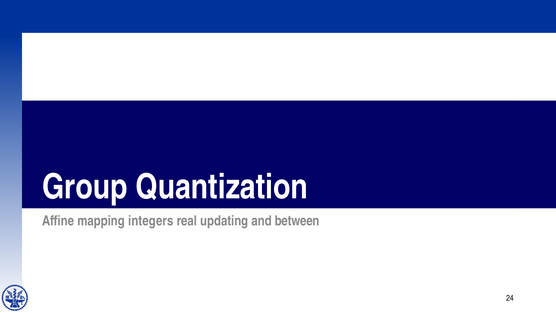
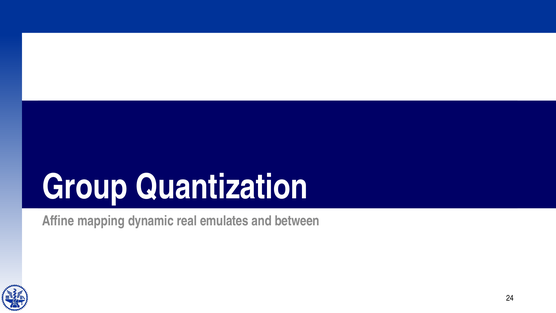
integers: integers -> dynamic
updating: updating -> emulates
